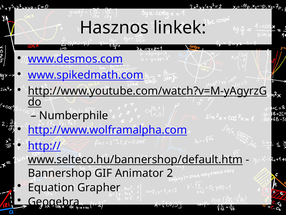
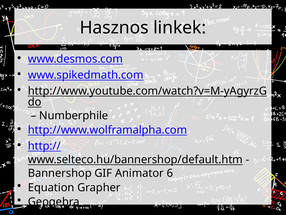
2: 2 -> 6
